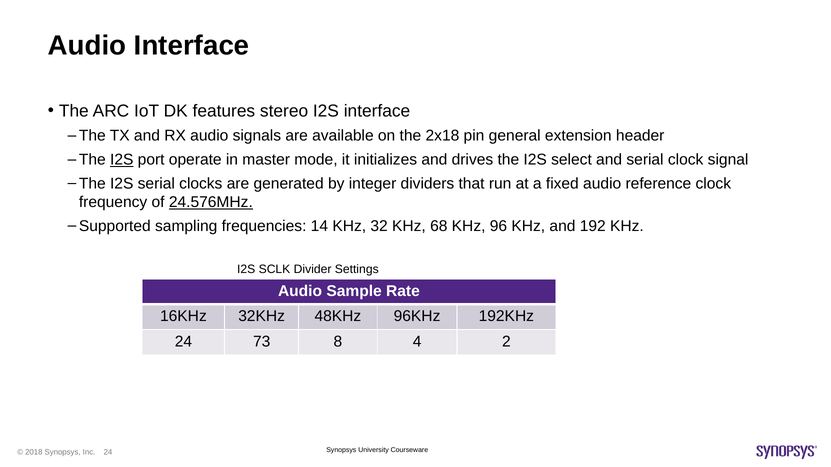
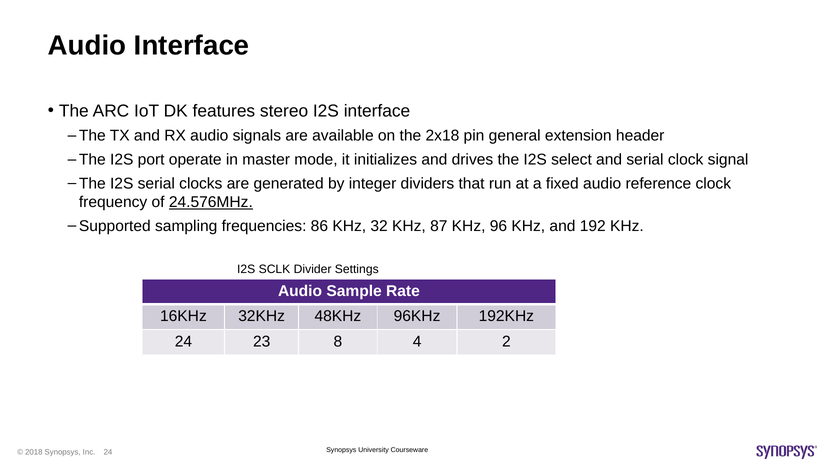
I2S at (122, 160) underline: present -> none
14: 14 -> 86
68: 68 -> 87
73: 73 -> 23
